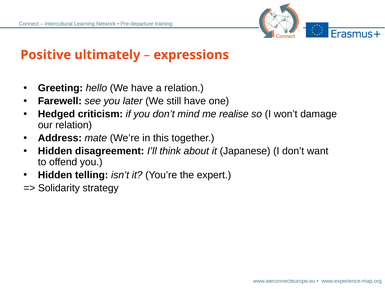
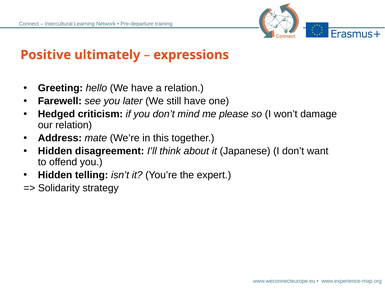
realise: realise -> please
